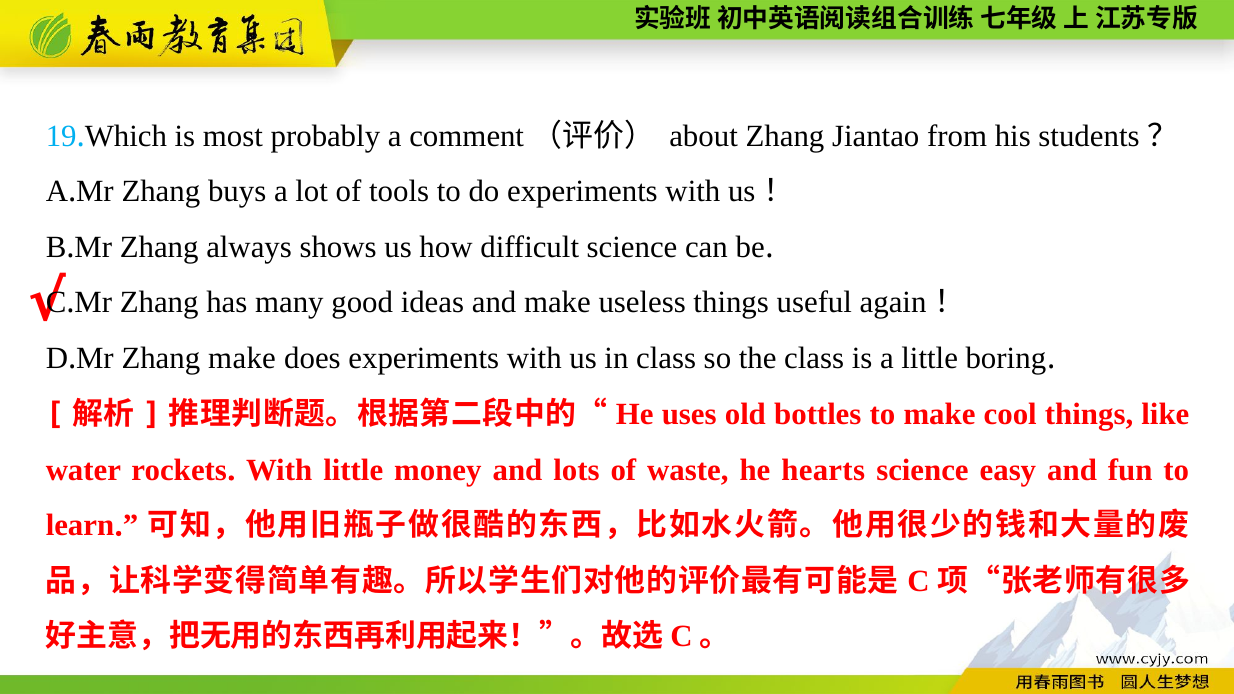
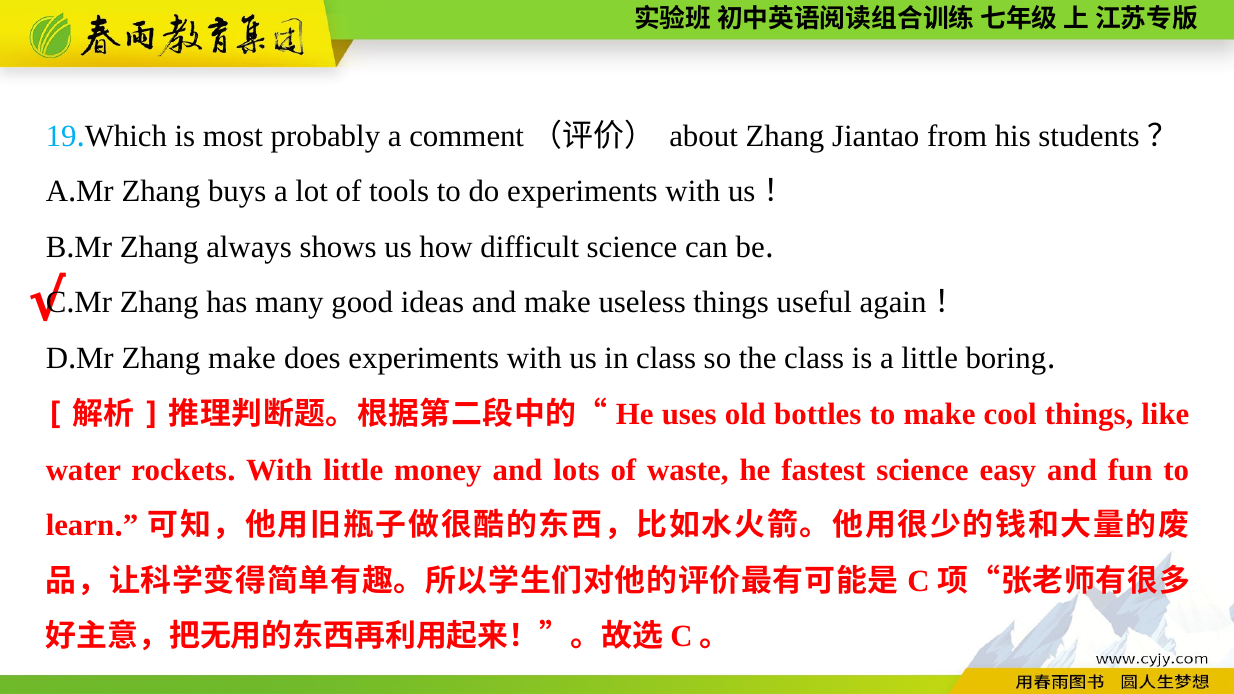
hearts: hearts -> fastest
